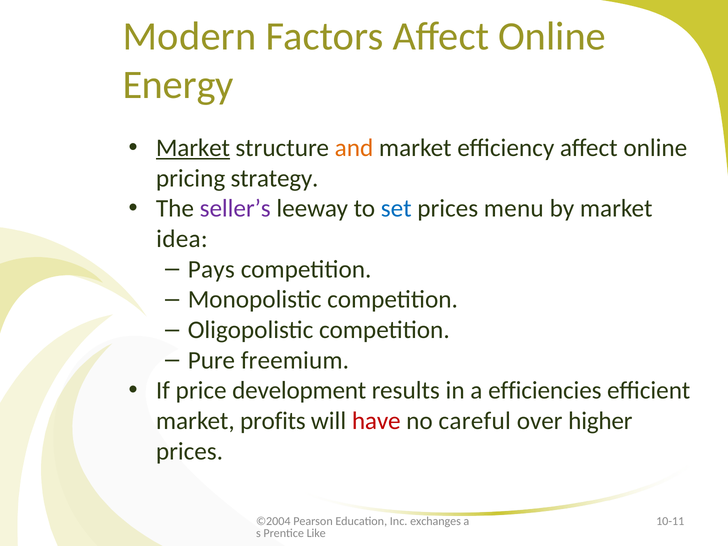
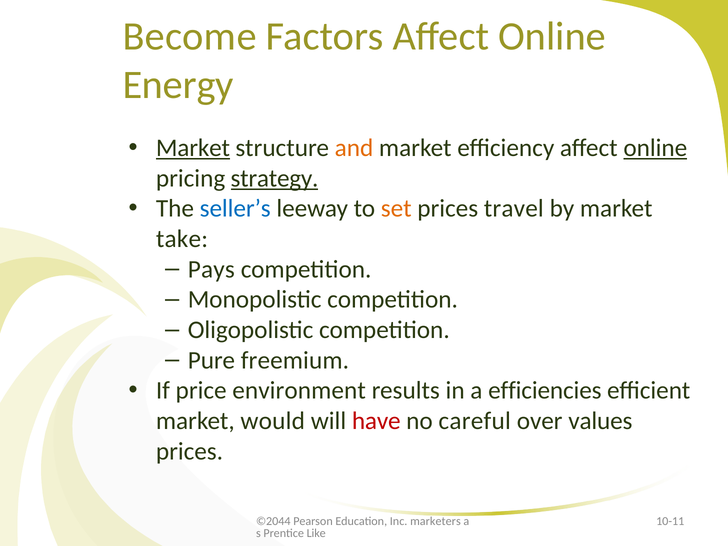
Modern: Modern -> Become
online at (655, 148) underline: none -> present
strategy underline: none -> present
seller’s colour: purple -> blue
set colour: blue -> orange
menu: menu -> travel
idea: idea -> take
development: development -> environment
profits: profits -> would
higher: higher -> values
©2004: ©2004 -> ©2044
exchanges: exchanges -> marketers
